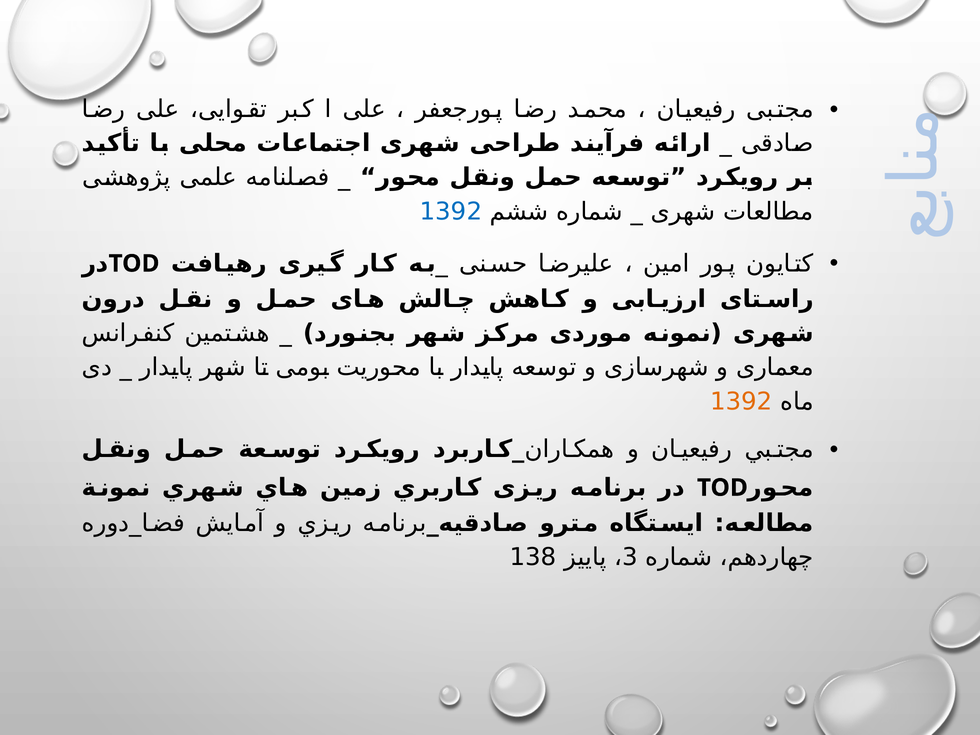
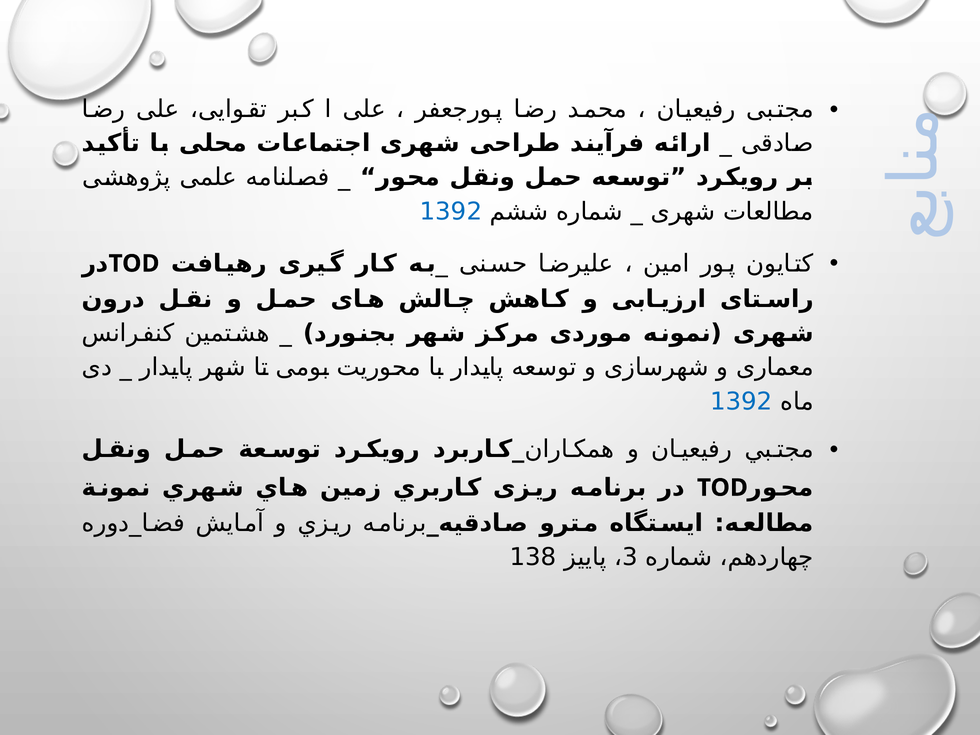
1392 at (741, 401) colour: orange -> blue
